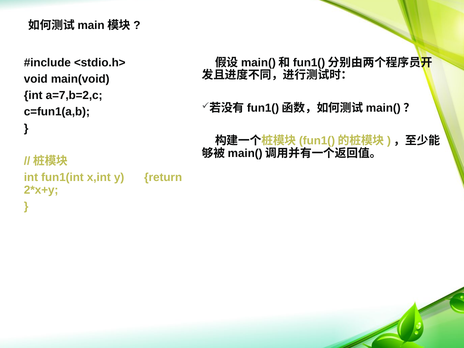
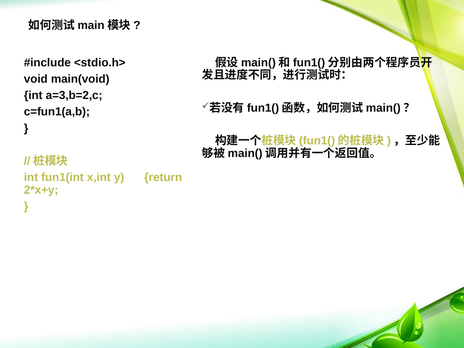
a=7,b=2,c: a=7,b=2,c -> a=3,b=2,c
